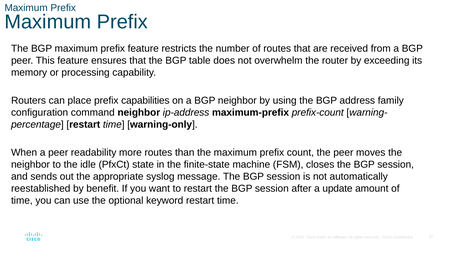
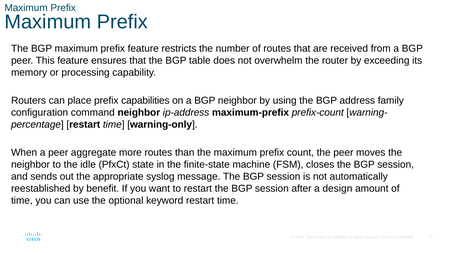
readability: readability -> aggregate
update: update -> design
